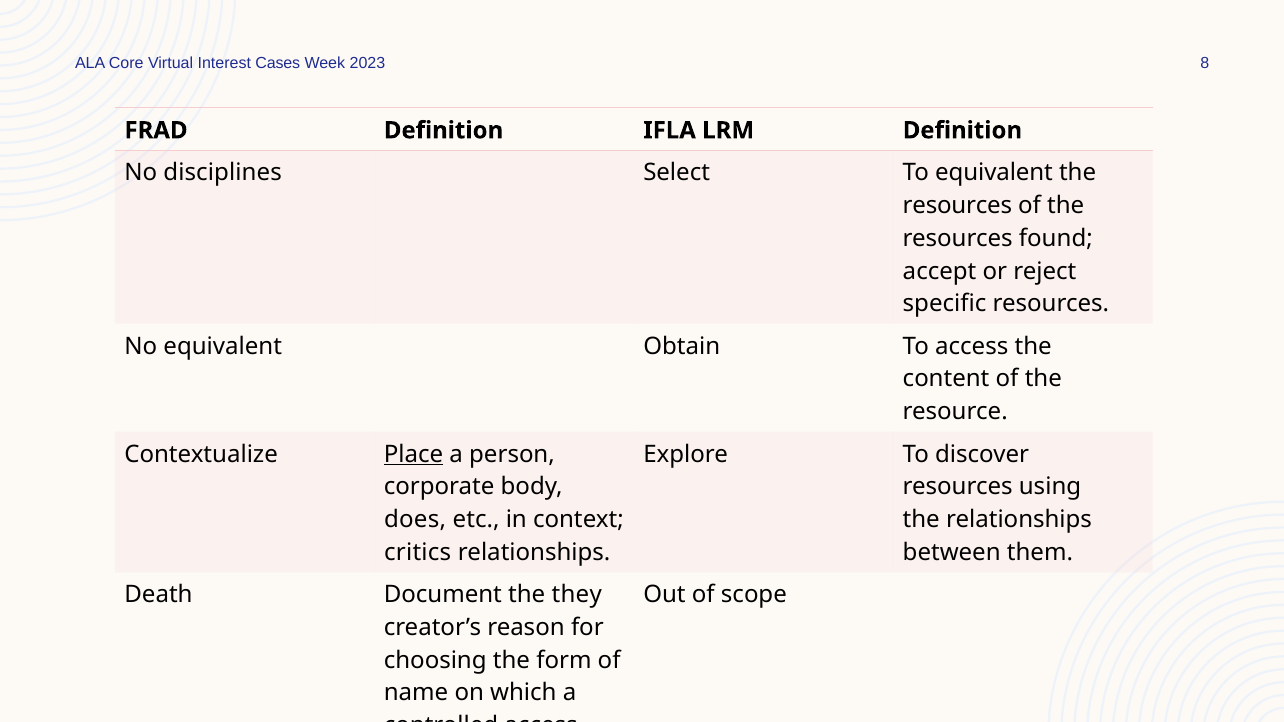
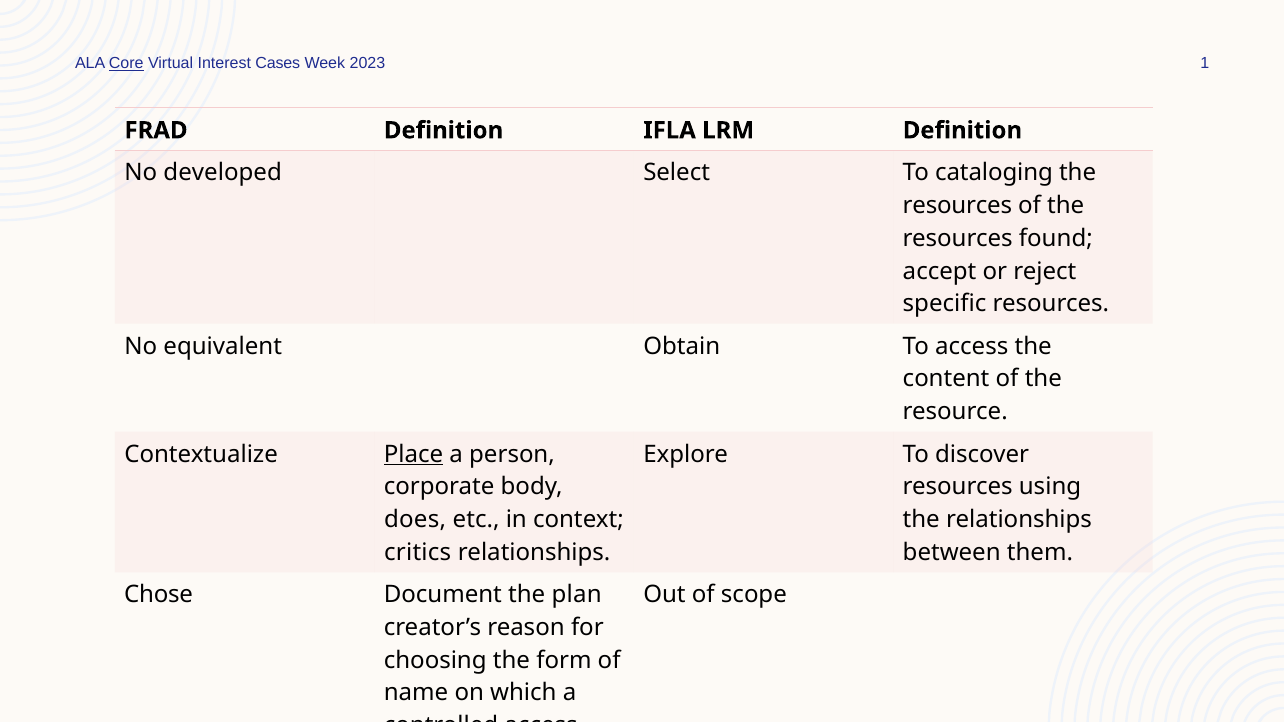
Core underline: none -> present
8: 8 -> 1
disciplines: disciplines -> developed
To equivalent: equivalent -> cataloging
Death: Death -> Chose
they: they -> plan
